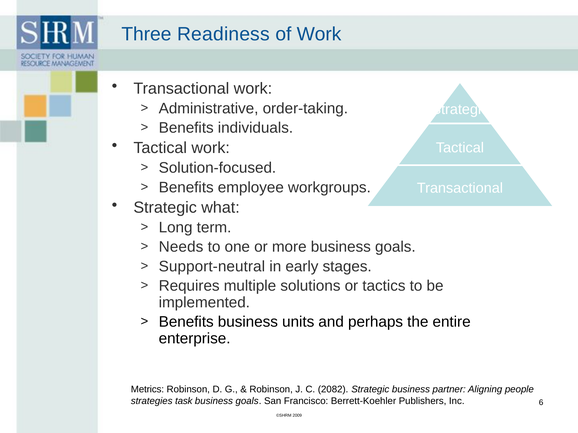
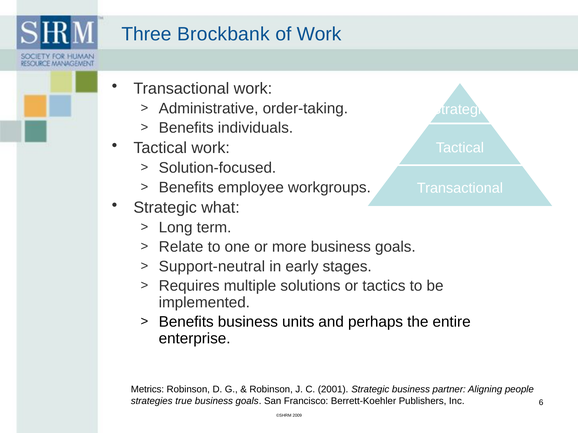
Readiness: Readiness -> Brockbank
Needs: Needs -> Relate
2082: 2082 -> 2001
task: task -> true
